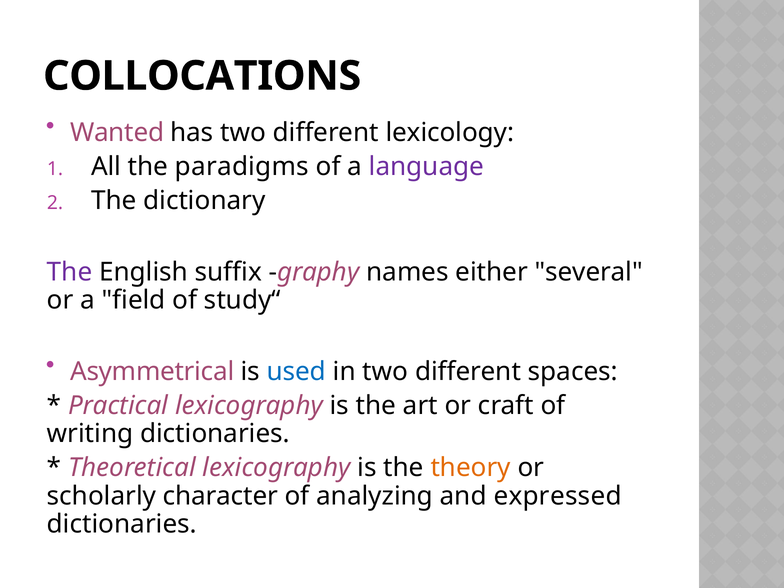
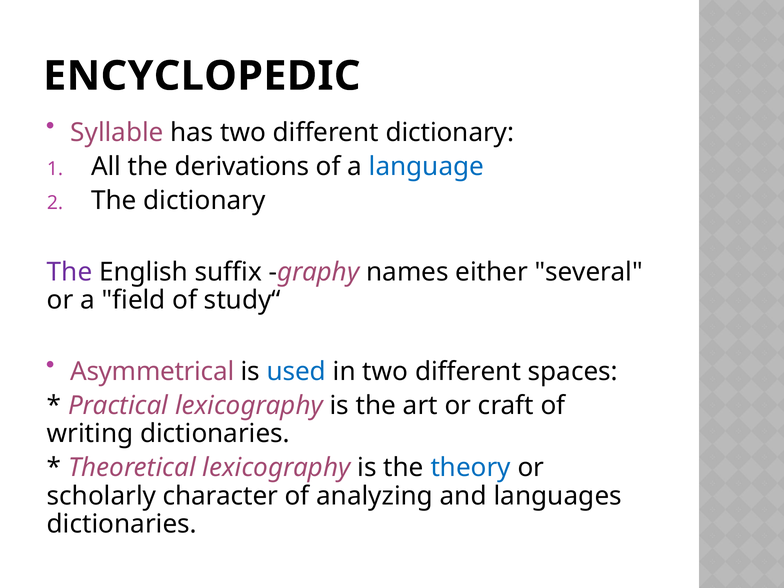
COLLOCATIONS: COLLOCATIONS -> ENCYCLOPEDIC
Wanted: Wanted -> Syllable
different lexicology: lexicology -> dictionary
paradigms: paradigms -> derivations
language colour: purple -> blue
theory colour: orange -> blue
expressed: expressed -> languages
